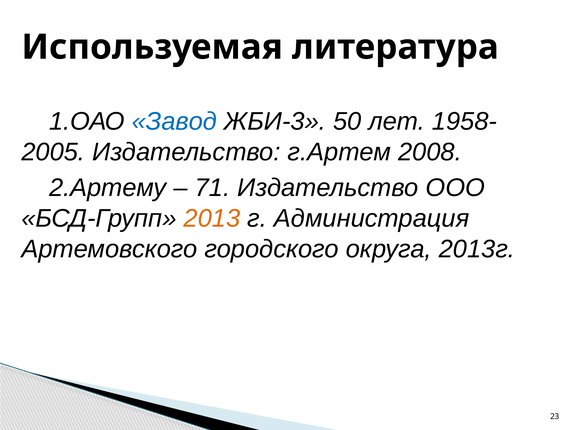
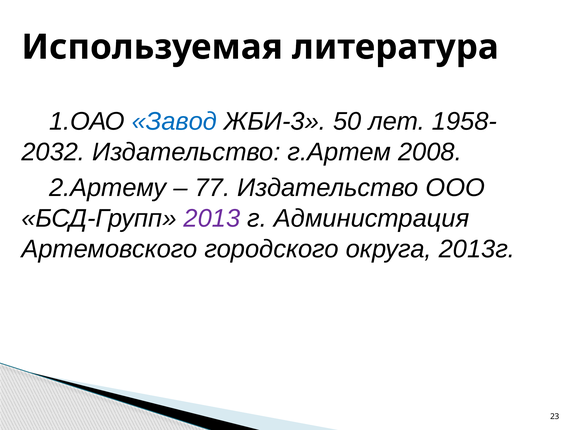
2005: 2005 -> 2032
71: 71 -> 77
2013 colour: orange -> purple
